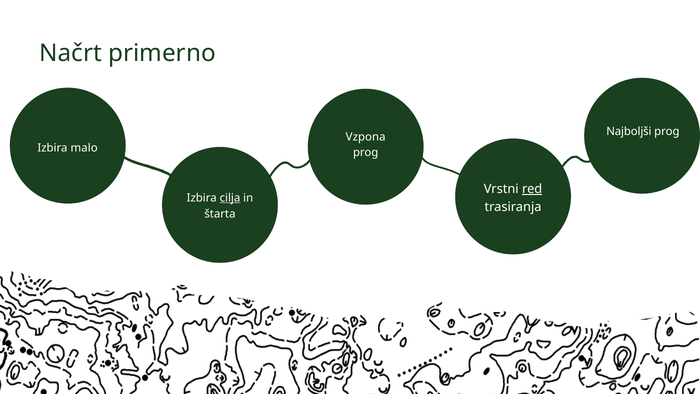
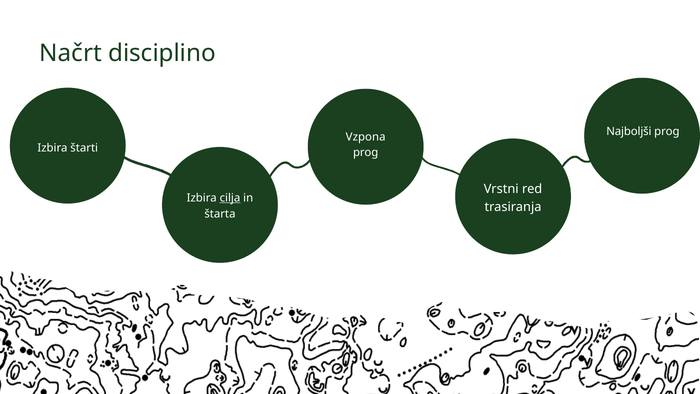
primerno: primerno -> disciplino
malo: malo -> štarti
red underline: present -> none
